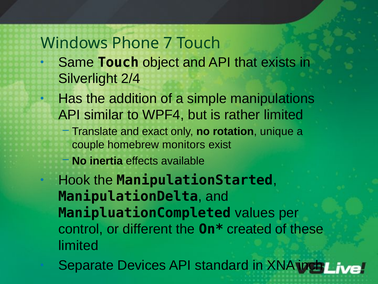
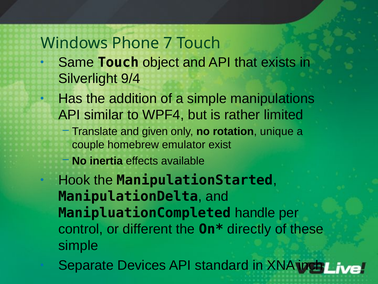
2/4: 2/4 -> 9/4
exact: exact -> given
monitors: monitors -> emulator
values: values -> handle
created: created -> directly
limited at (78, 245): limited -> simple
